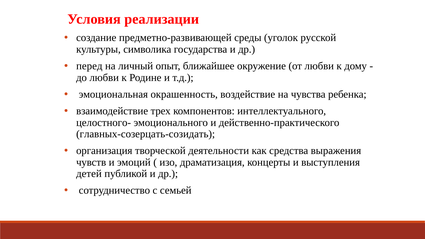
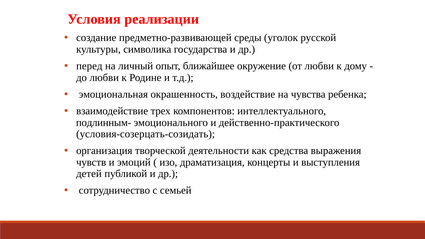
целостного-: целостного- -> подлинным-
главных-созерцать-созидать: главных-созерцать-созидать -> условия-созерцать-созидать
